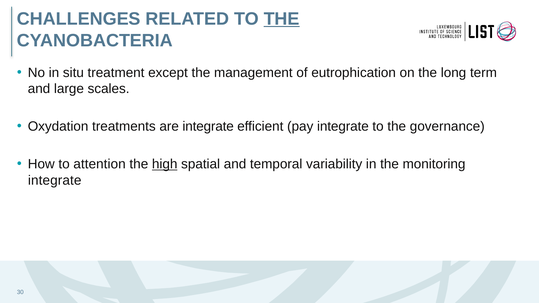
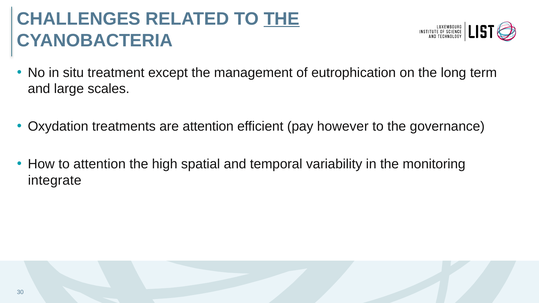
are integrate: integrate -> attention
pay integrate: integrate -> however
high underline: present -> none
